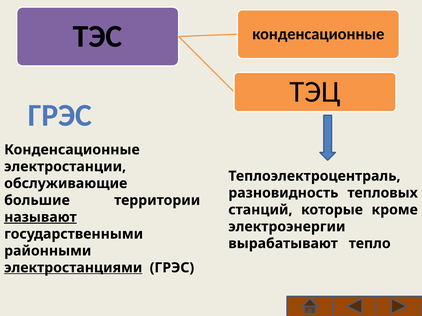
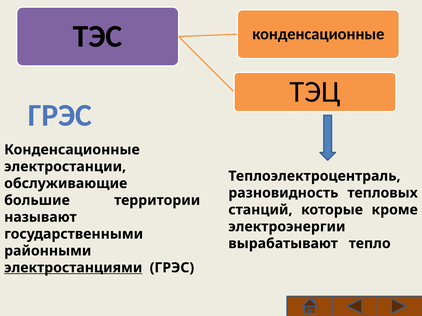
называют underline: present -> none
